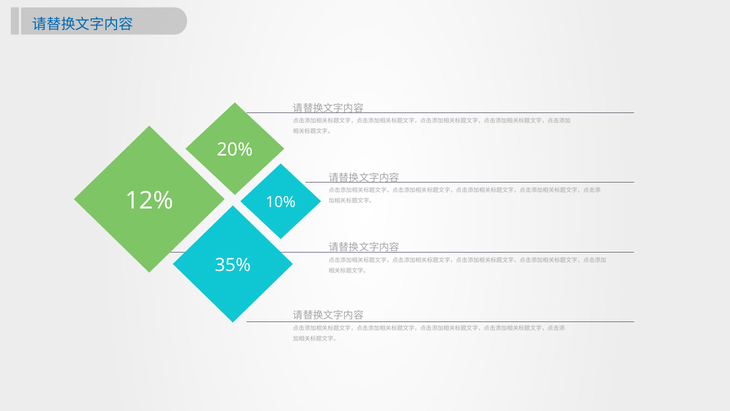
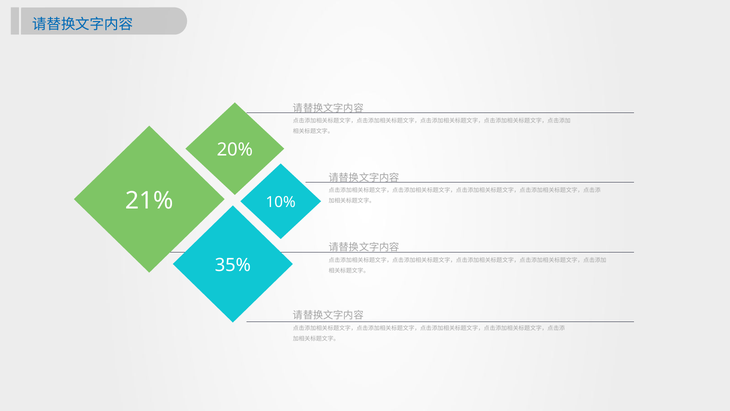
12%: 12% -> 21%
